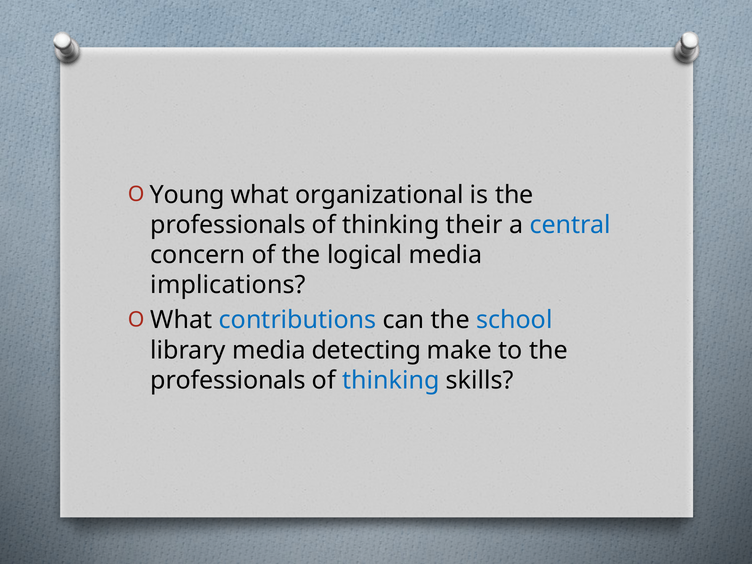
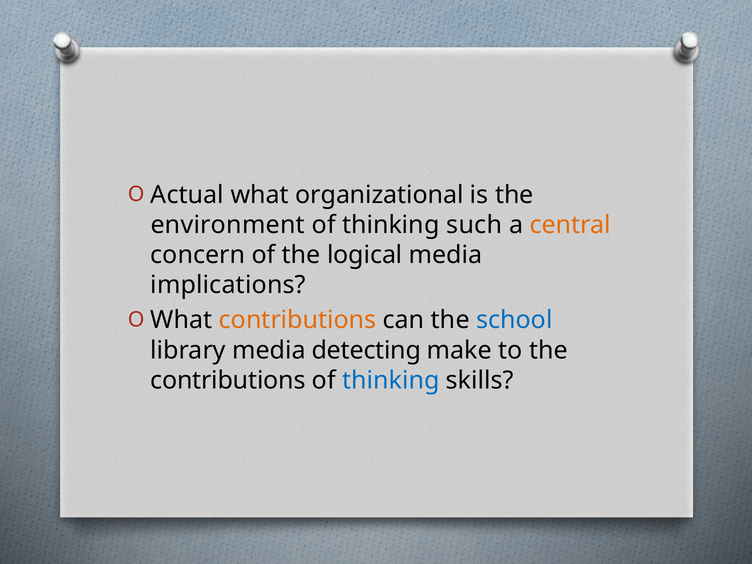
Young: Young -> Actual
professionals at (228, 225): professionals -> environment
their: their -> such
central colour: blue -> orange
contributions at (298, 320) colour: blue -> orange
professionals at (228, 380): professionals -> contributions
